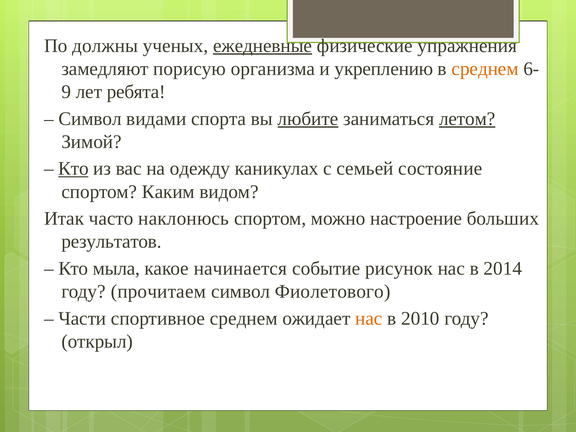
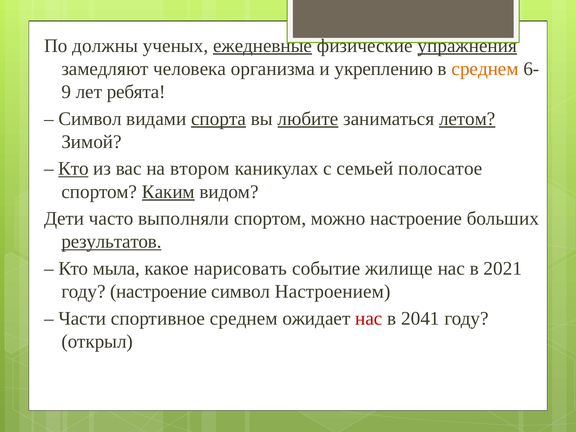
упражнения underline: none -> present
порисую: порисую -> человека
спорта underline: none -> present
одежду: одежду -> втором
состояние: состояние -> полосатое
Каким underline: none -> present
Итак: Итак -> Дети
наклонюсь: наклонюсь -> выполняли
результатов underline: none -> present
начинается: начинается -> нарисовать
рисунок: рисунок -> жилище
2014: 2014 -> 2021
году прочитаем: прочитаем -> настроение
Фиолетового: Фиолетового -> Настроением
нас at (369, 318) colour: orange -> red
2010: 2010 -> 2041
